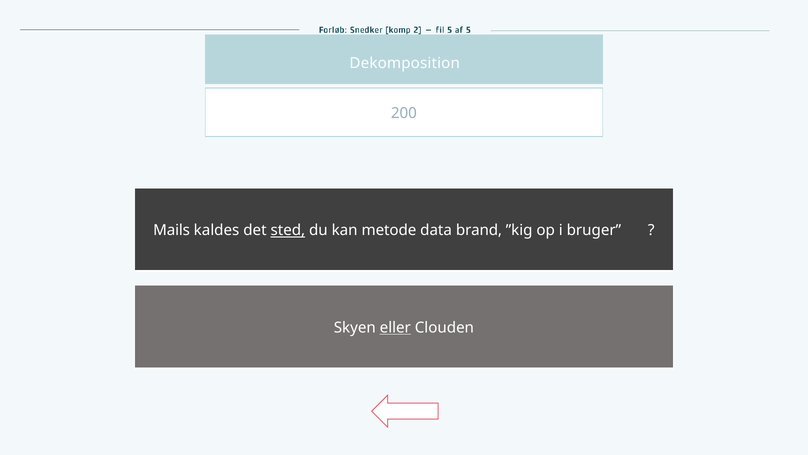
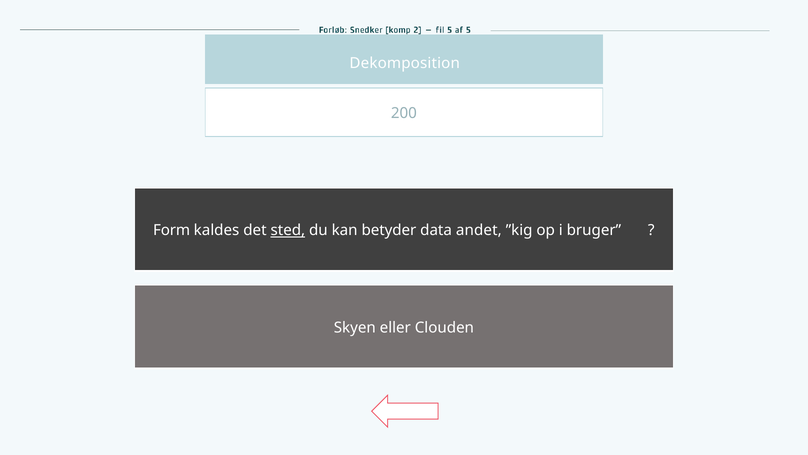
Mails: Mails -> Form
metode: metode -> betyder
brand: brand -> andet
eller underline: present -> none
